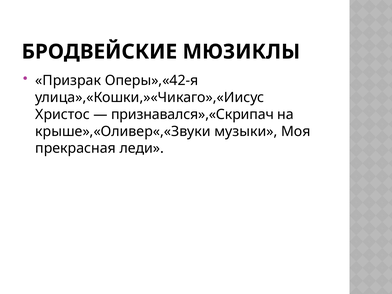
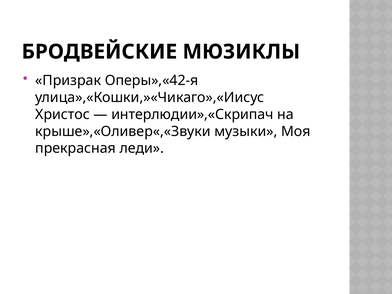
признавался»,«Скрипач: признавался»,«Скрипач -> интерлюдии»,«Скрипач
